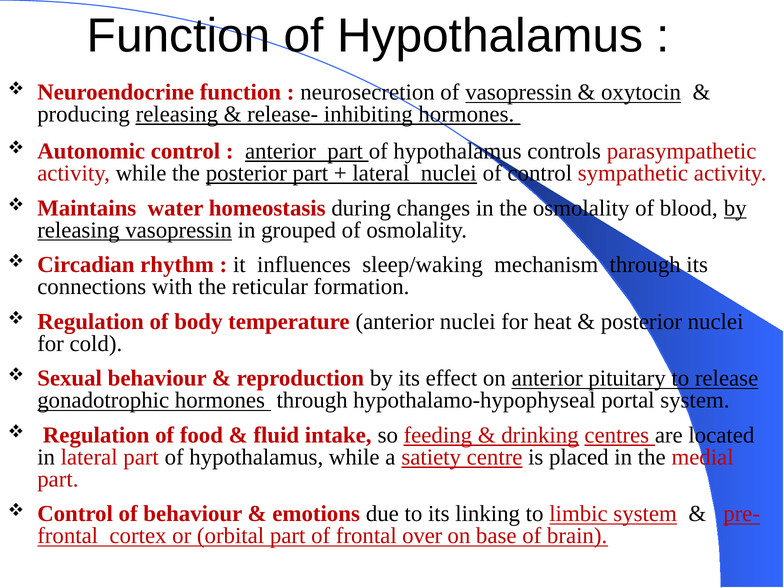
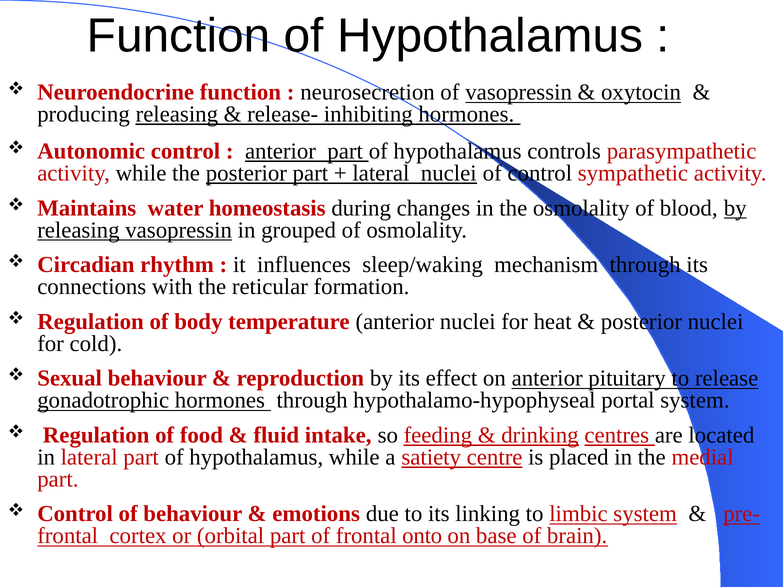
over: over -> onto
